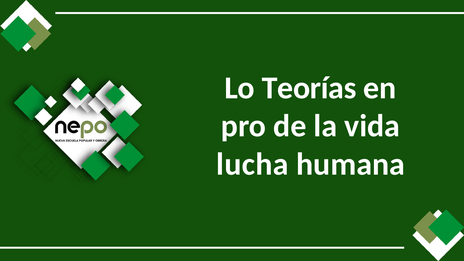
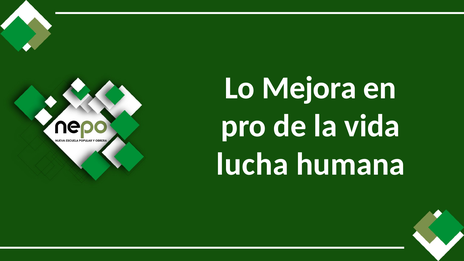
Teorías: Teorías -> Mejora
